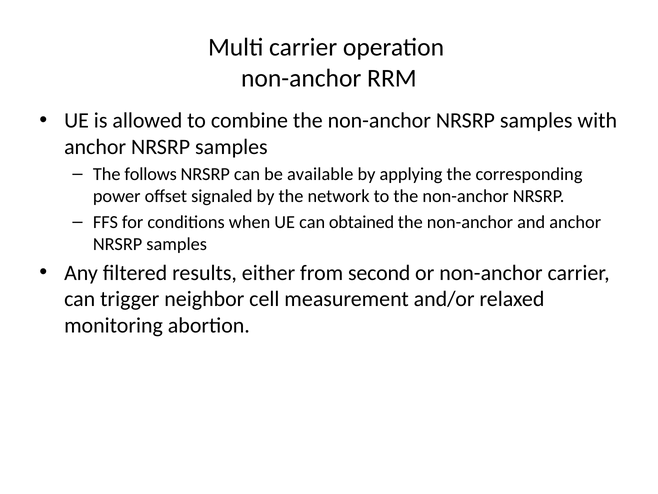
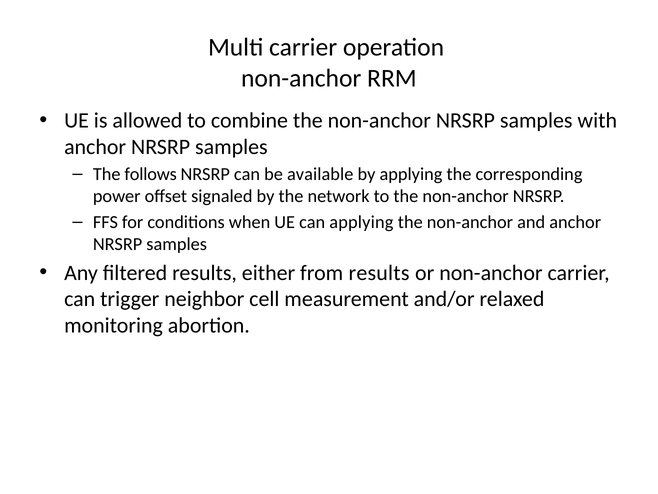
can obtained: obtained -> applying
from second: second -> results
